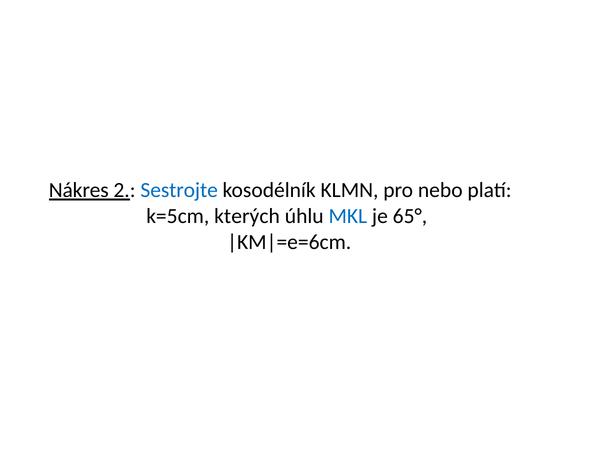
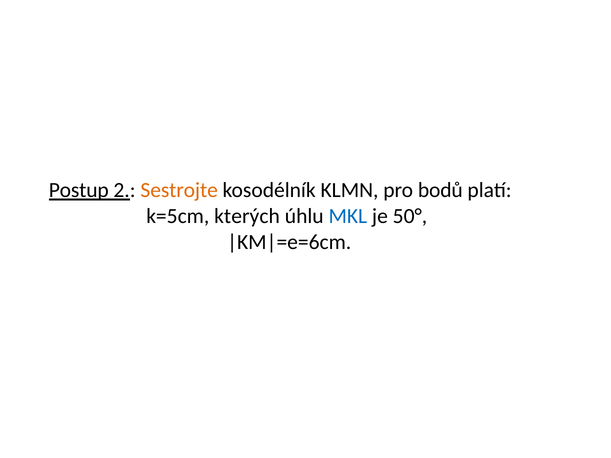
Nákres: Nákres -> Postup
Sestrojte colour: blue -> orange
nebo: nebo -> bodů
65°: 65° -> 50°
